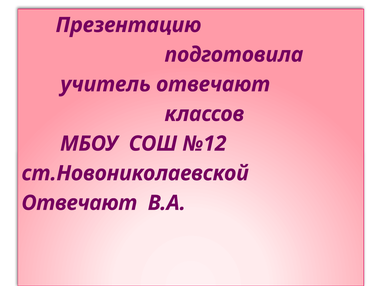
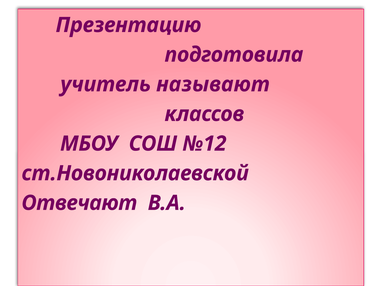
учитель отвечают: отвечают -> называют
